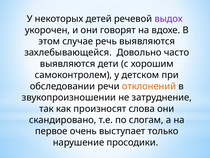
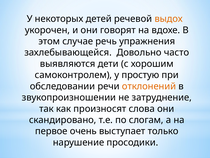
выдох colour: purple -> orange
речь выявляются: выявляются -> упражнения
детском: детском -> простую
